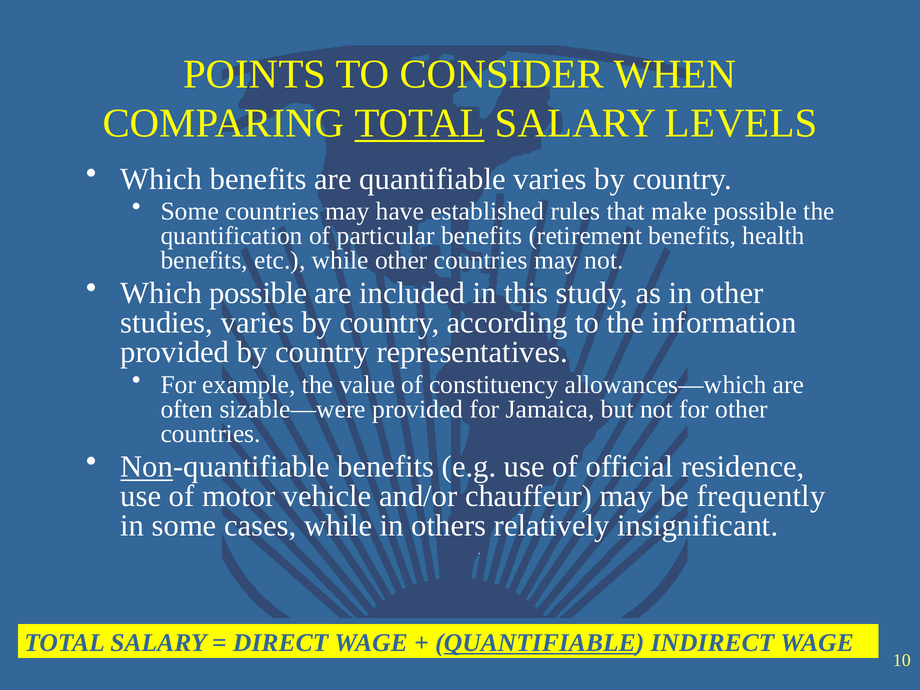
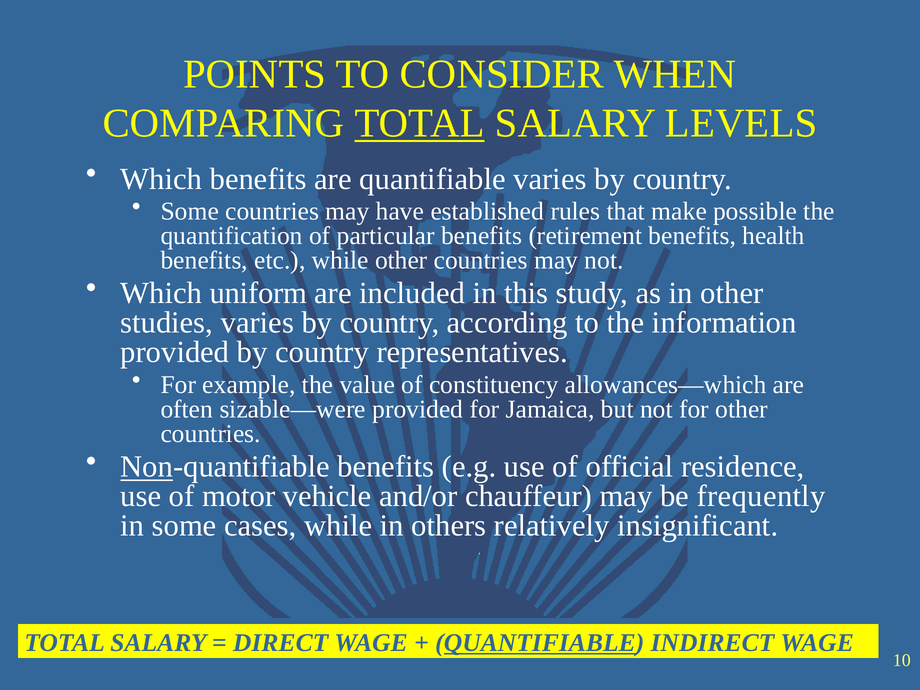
Which possible: possible -> uniform
